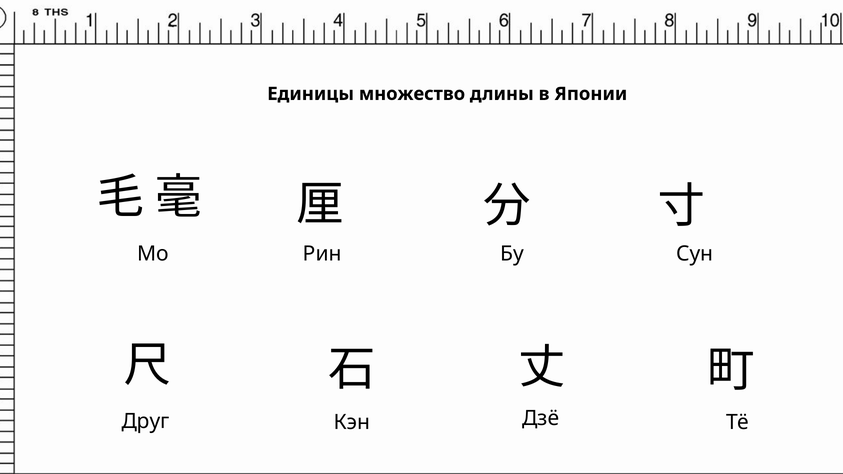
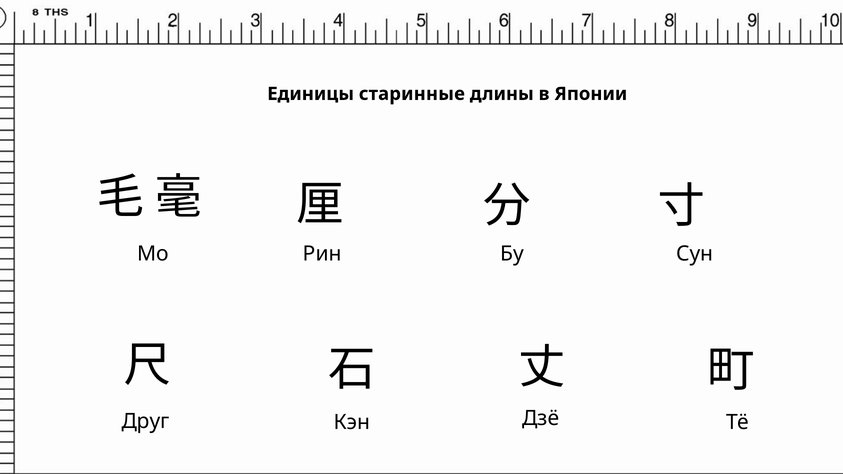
множество: множество -> старинные
